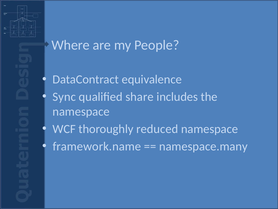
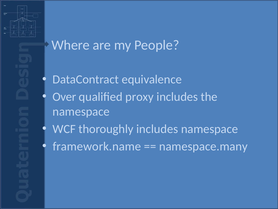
Sync: Sync -> Over
share: share -> proxy
thoroughly reduced: reduced -> includes
